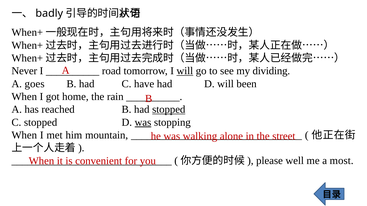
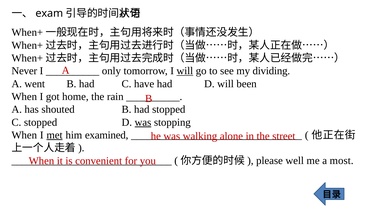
badly: badly -> exam
road: road -> only
goes: goes -> went
reached: reached -> shouted
stopped at (169, 110) underline: present -> none
met underline: none -> present
mountain: mountain -> examined
